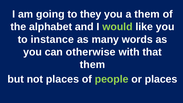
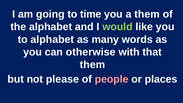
they: they -> time
to instance: instance -> alphabet
not places: places -> please
people colour: light green -> pink
